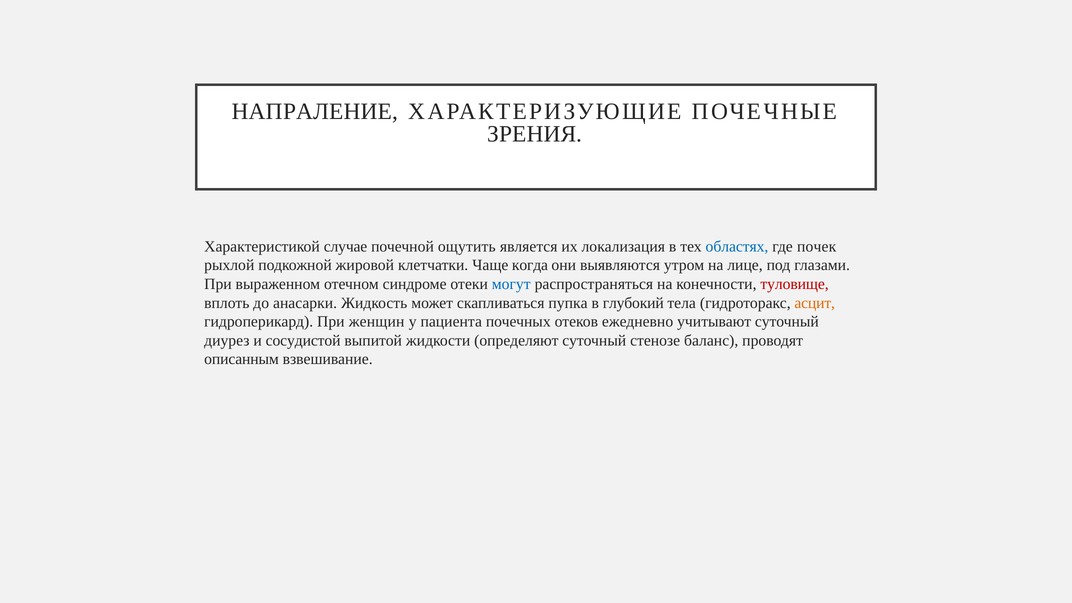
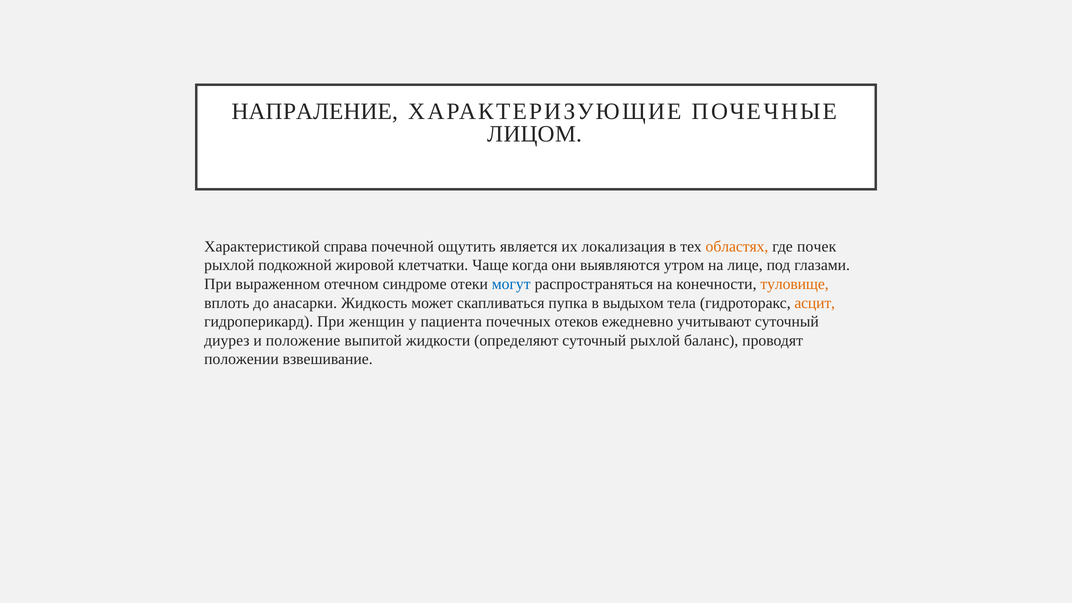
ЗРЕНИЯ: ЗРЕНИЯ -> ЛИЦОМ
случае: случае -> справа
областях colour: blue -> orange
туловище colour: red -> orange
глубокий: глубокий -> выдыхом
сосудистой: сосудистой -> положение
суточный стенозе: стенозе -> рыхлой
описанным: описанным -> положении
